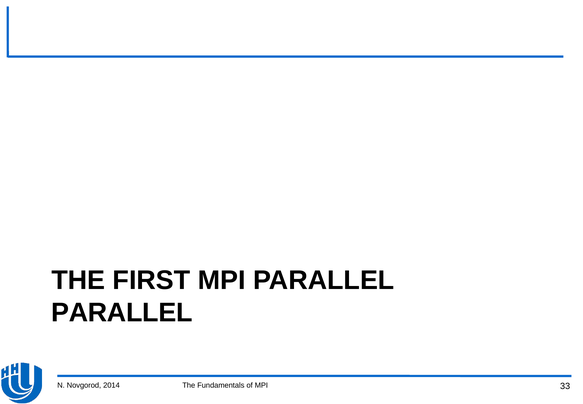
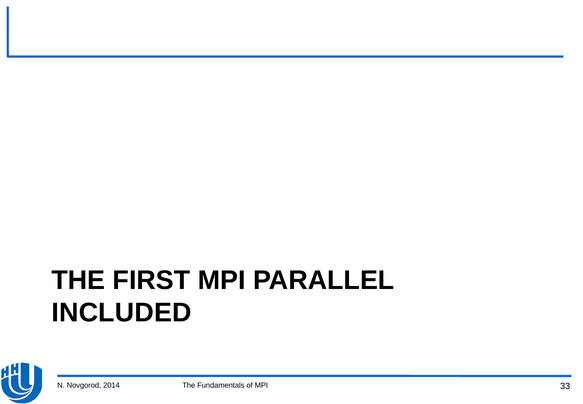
PARALLEL at (122, 312): PARALLEL -> INCLUDED
